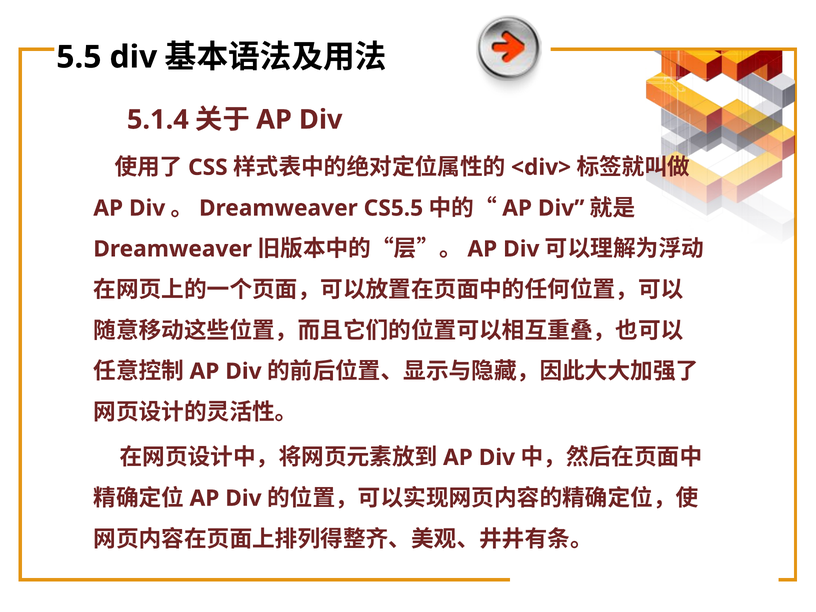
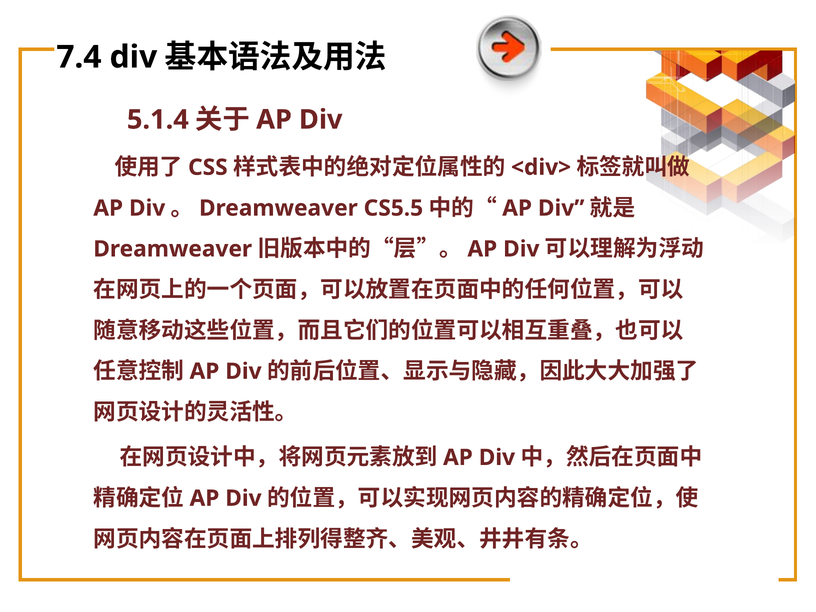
5.5: 5.5 -> 7.4
